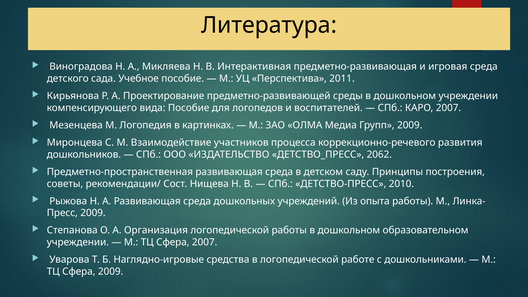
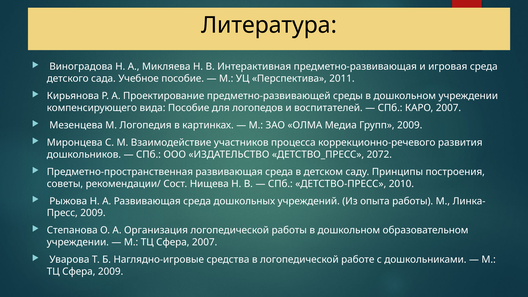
2062: 2062 -> 2072
